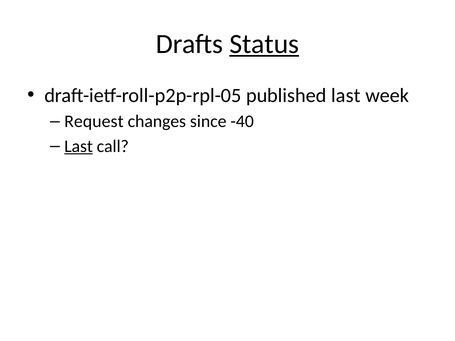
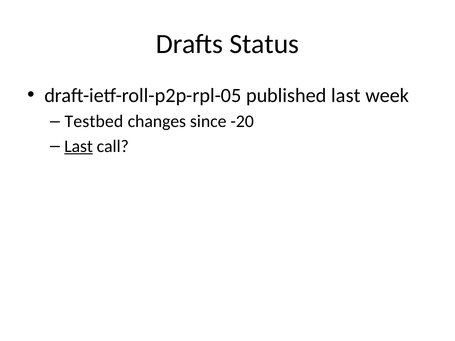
Status underline: present -> none
Request: Request -> Testbed
-40: -40 -> -20
